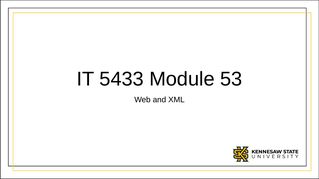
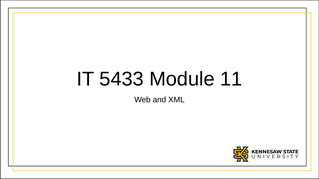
53: 53 -> 11
